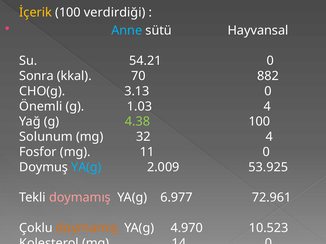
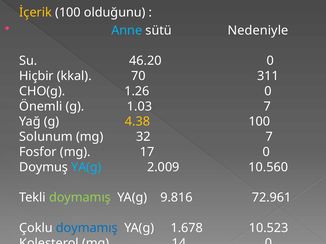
verdirdiği: verdirdiği -> olduğunu
Hayvansal: Hayvansal -> Nedeniyle
54.21: 54.21 -> 46.20
Sonra: Sonra -> Hiçbir
882: 882 -> 311
3.13: 3.13 -> 1.26
1.03 4: 4 -> 7
4.38 colour: light green -> yellow
32 4: 4 -> 7
11: 11 -> 17
53.925: 53.925 -> 10.560
doymamış at (80, 198) colour: pink -> light green
6.977: 6.977 -> 9.816
doymamış at (87, 228) colour: orange -> blue
4.970: 4.970 -> 1.678
